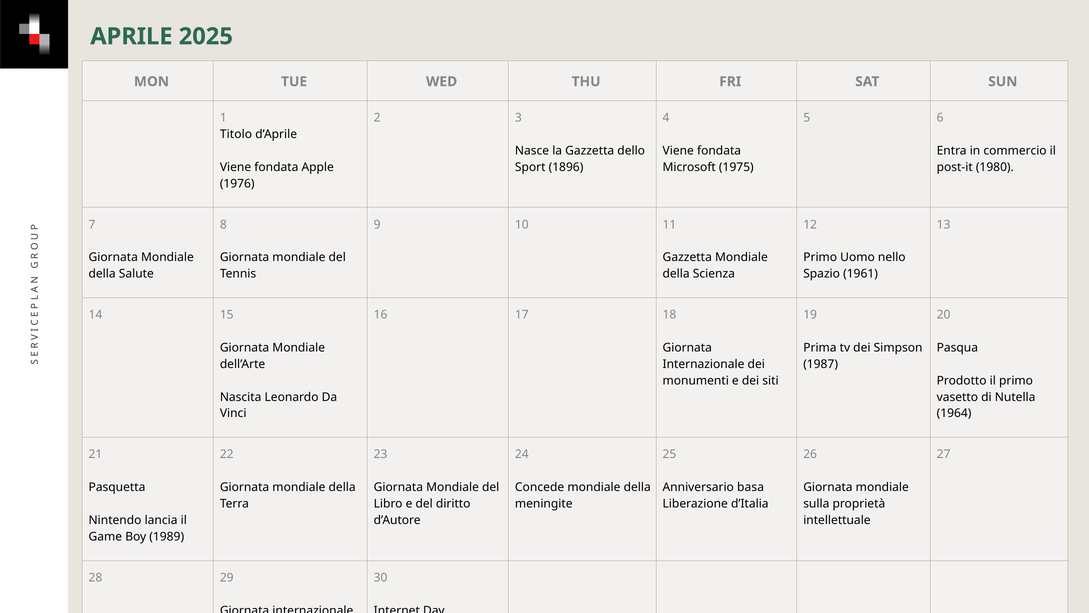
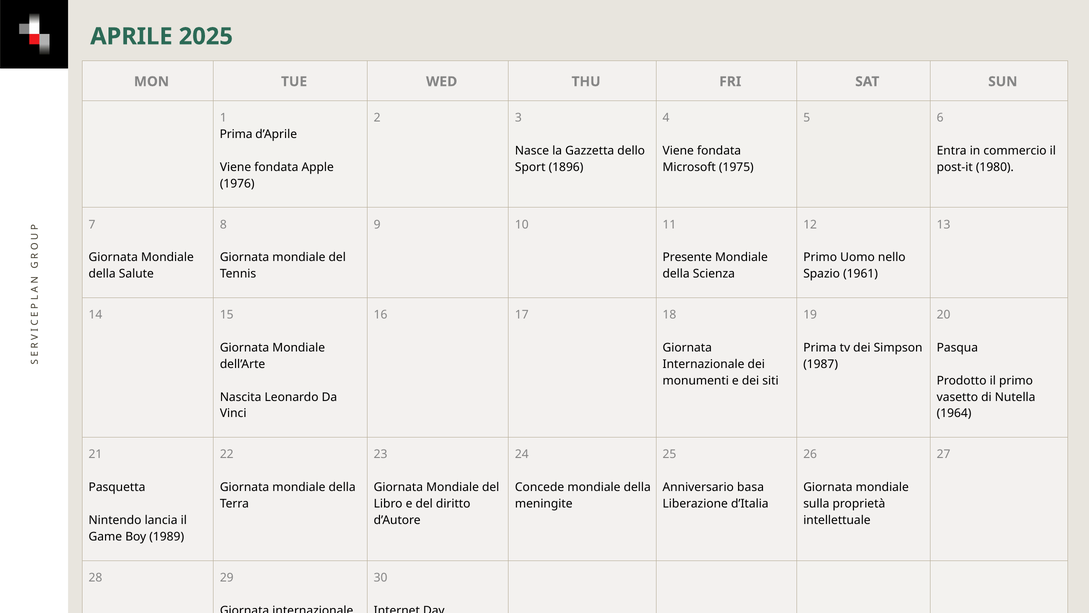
Titolo at (236, 134): Titolo -> Prima
Gazzetta at (687, 257): Gazzetta -> Presente
